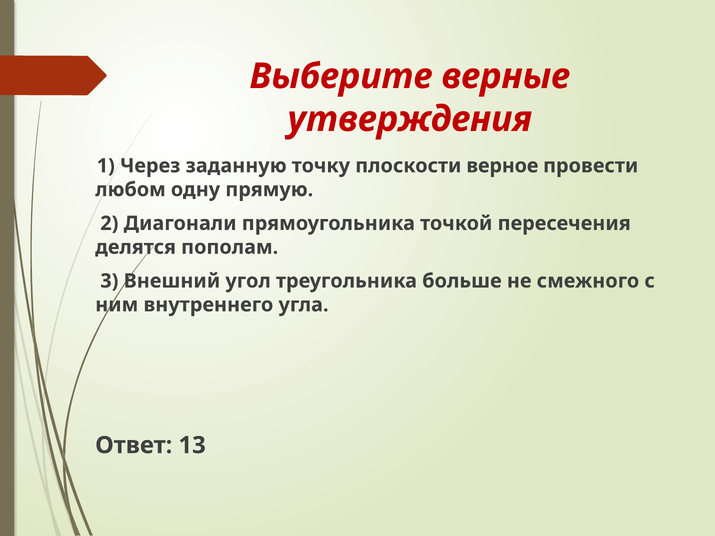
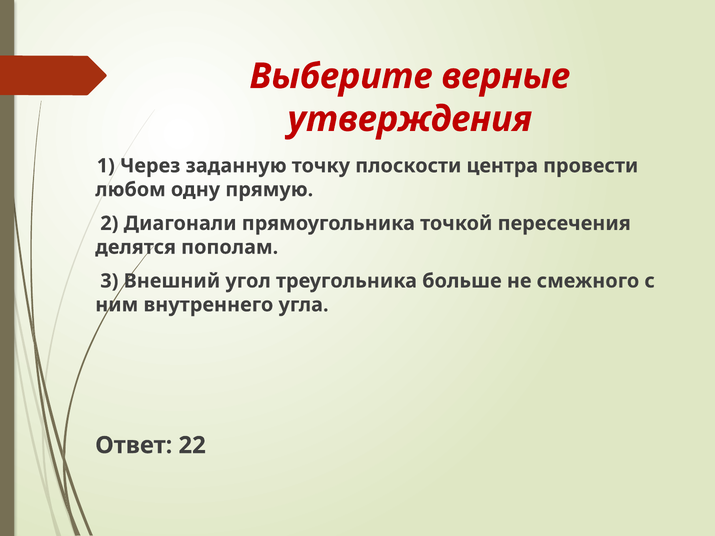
верное: верное -> центра
13: 13 -> 22
